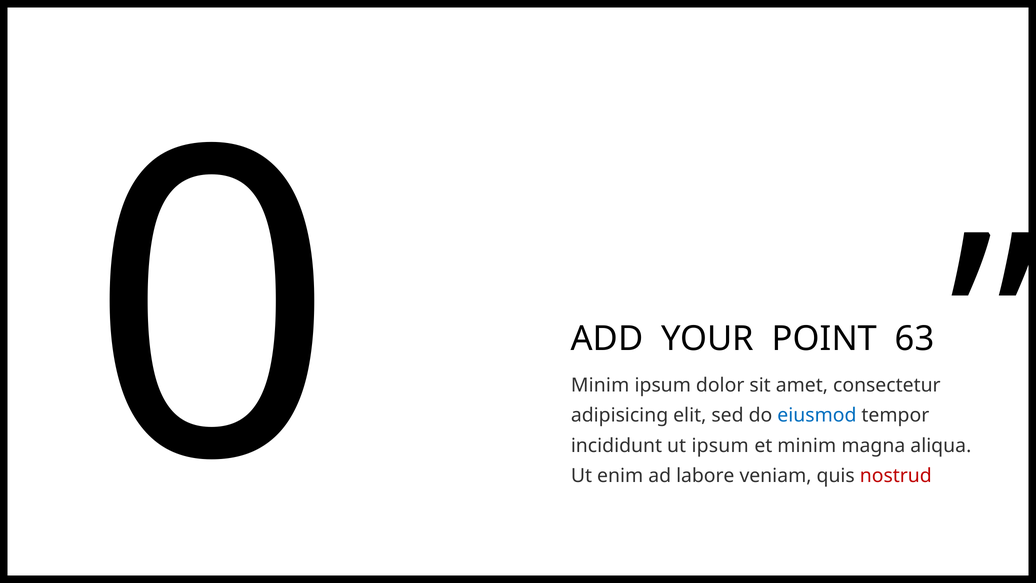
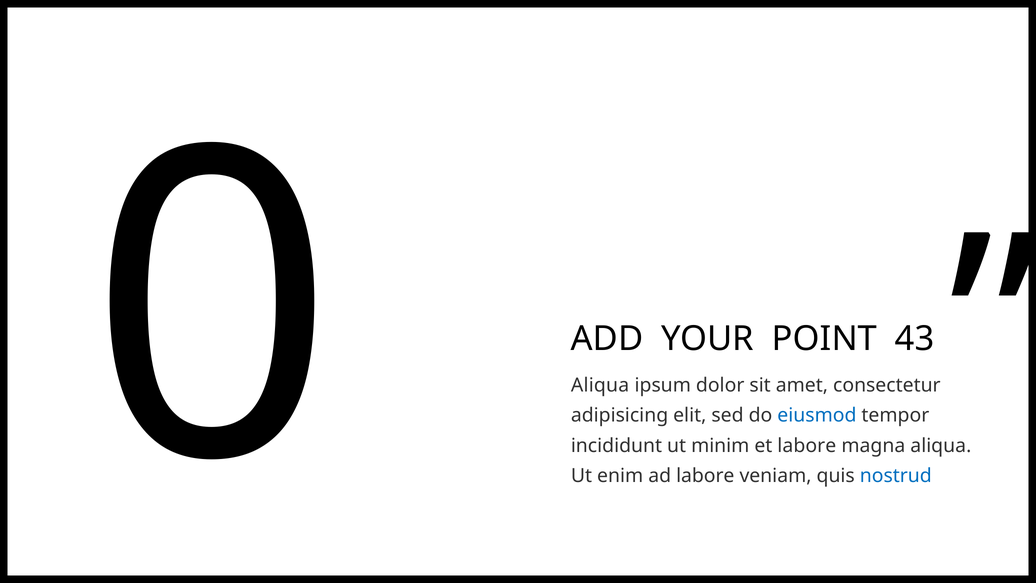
63: 63 -> 43
Minim at (600, 385): Minim -> Aliqua
ut ipsum: ipsum -> minim
et minim: minim -> labore
nostrud colour: red -> blue
